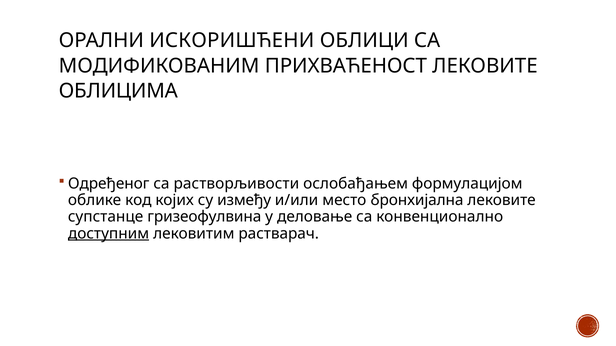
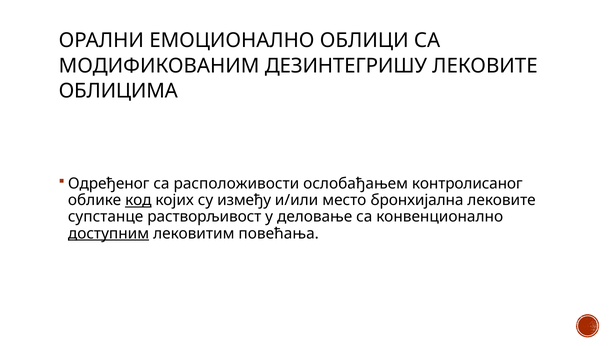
ИСКОРИШЋЕНИ: ИСКОРИШЋЕНИ -> ЕМОЦИОНАЛНО
ПРИХВАЋЕНОСТ: ПРИХВАЋЕНОСТ -> ДЕЗИНТЕГРИШУ
растворљивости: растворљивости -> расположивости
формулацијом: формулацијом -> контролисаног
код underline: none -> present
гризеофулвина: гризеофулвина -> растворљивост
растварач: растварач -> повећања
